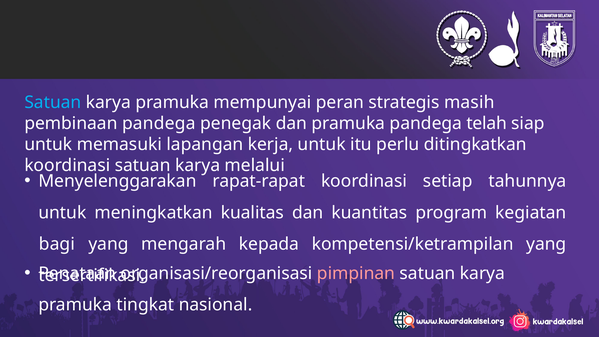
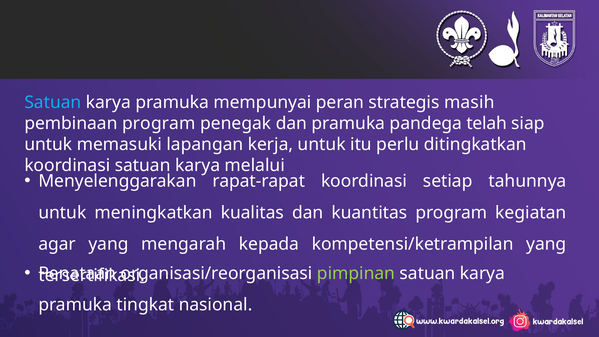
pembinaan pandega: pandega -> program
bagi: bagi -> agar
pimpinan colour: pink -> light green
